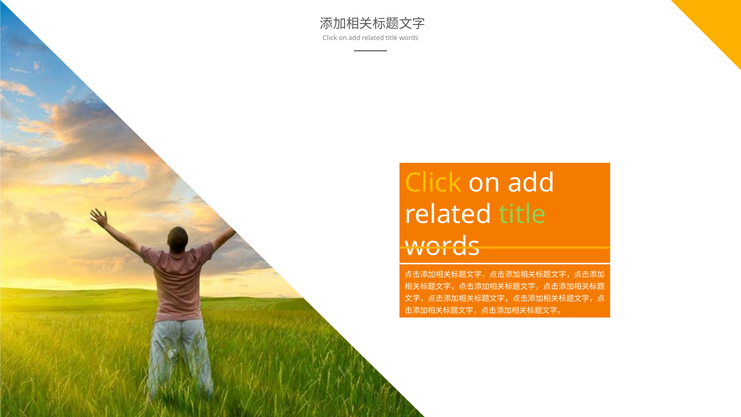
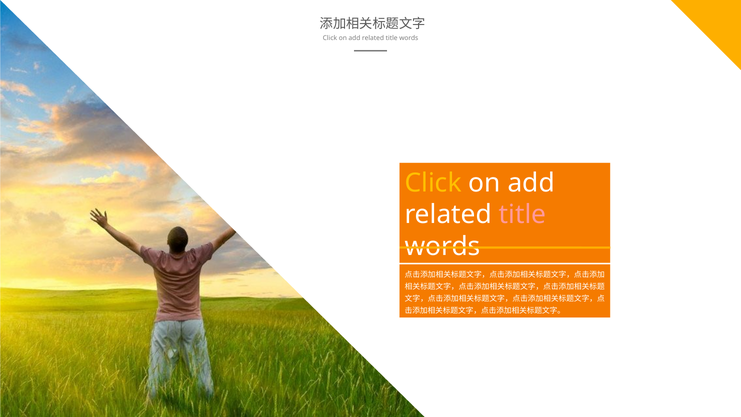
title at (523, 215) colour: light green -> pink
